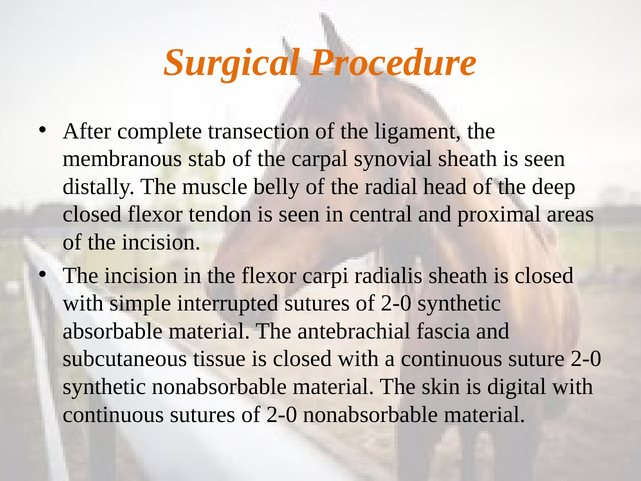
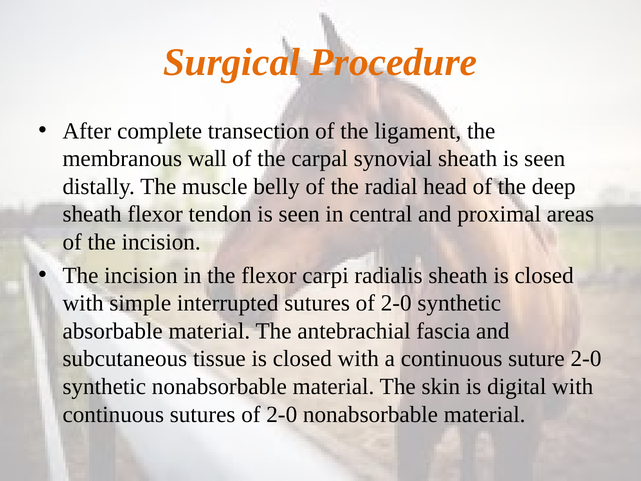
stab: stab -> wall
closed at (92, 214): closed -> sheath
